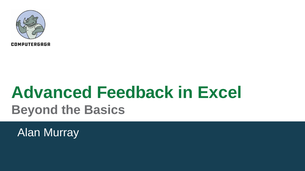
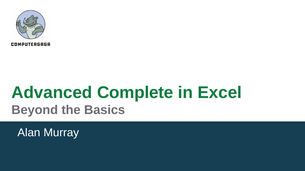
Feedback: Feedback -> Complete
